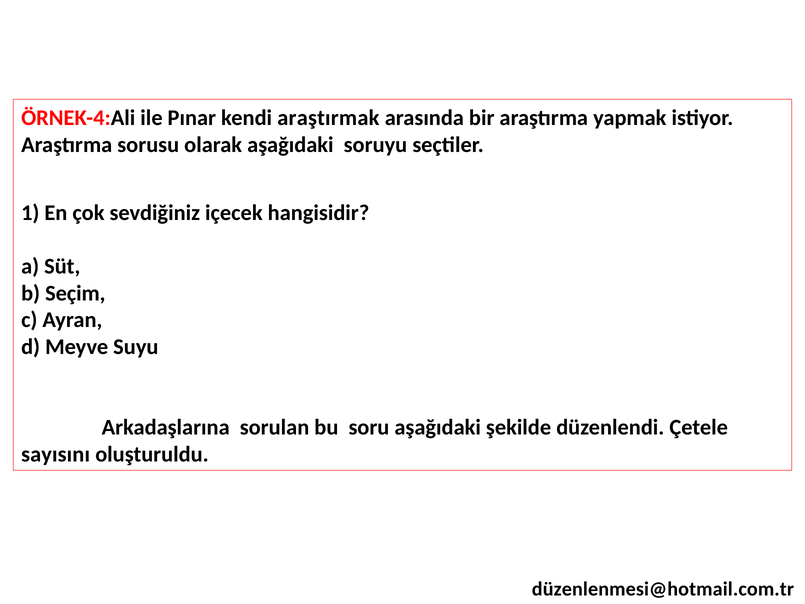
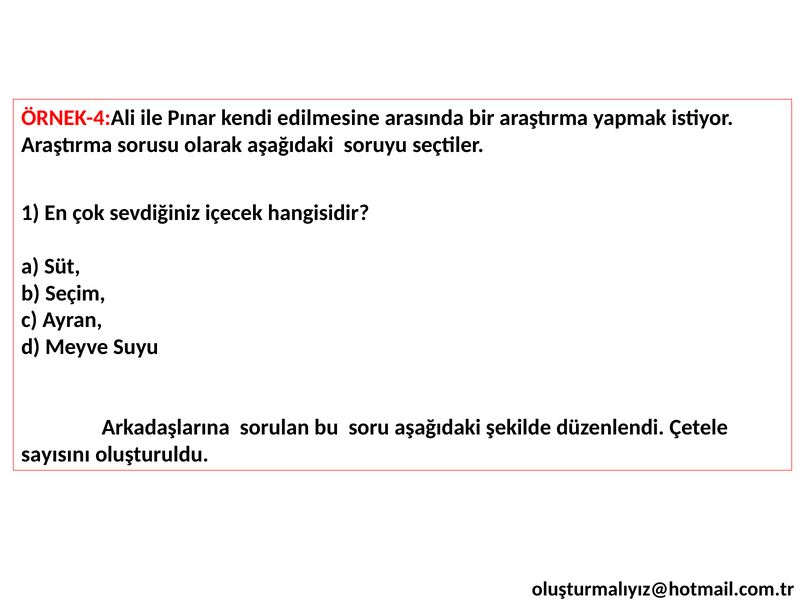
araştırmak: araştırmak -> edilmesine
düzenlenmesi@hotmail.com.tr: düzenlenmesi@hotmail.com.tr -> oluşturmalıyız@hotmail.com.tr
